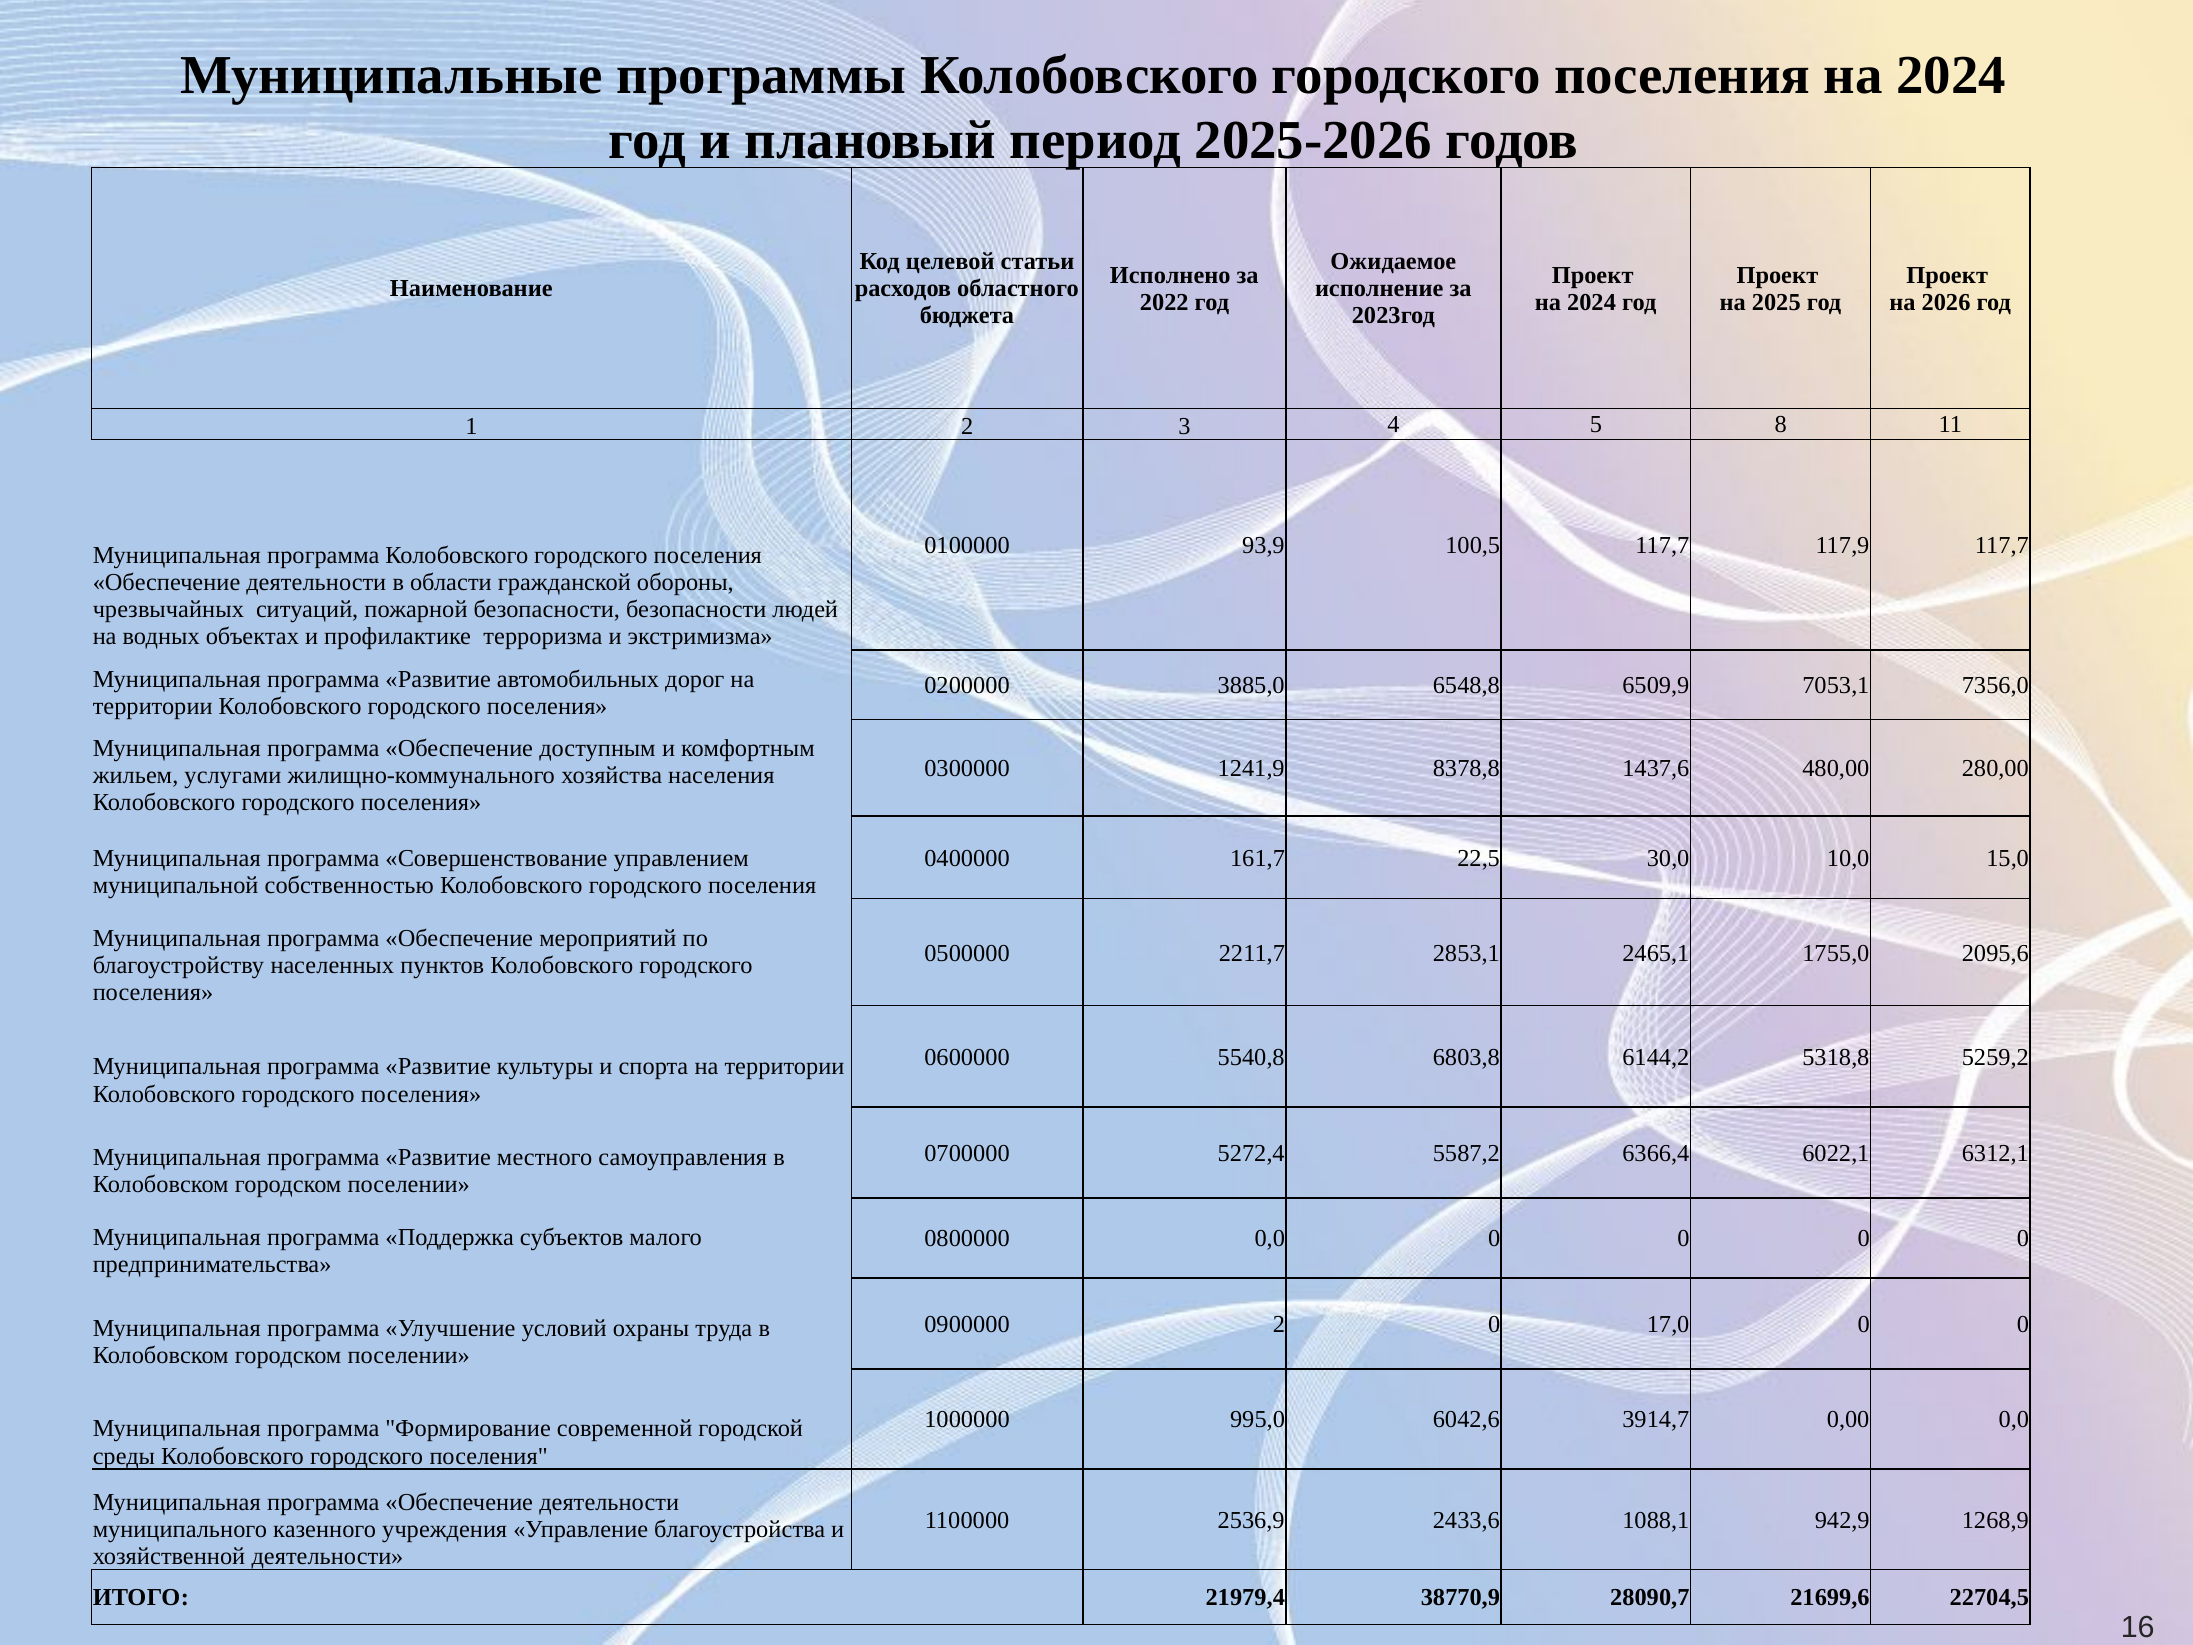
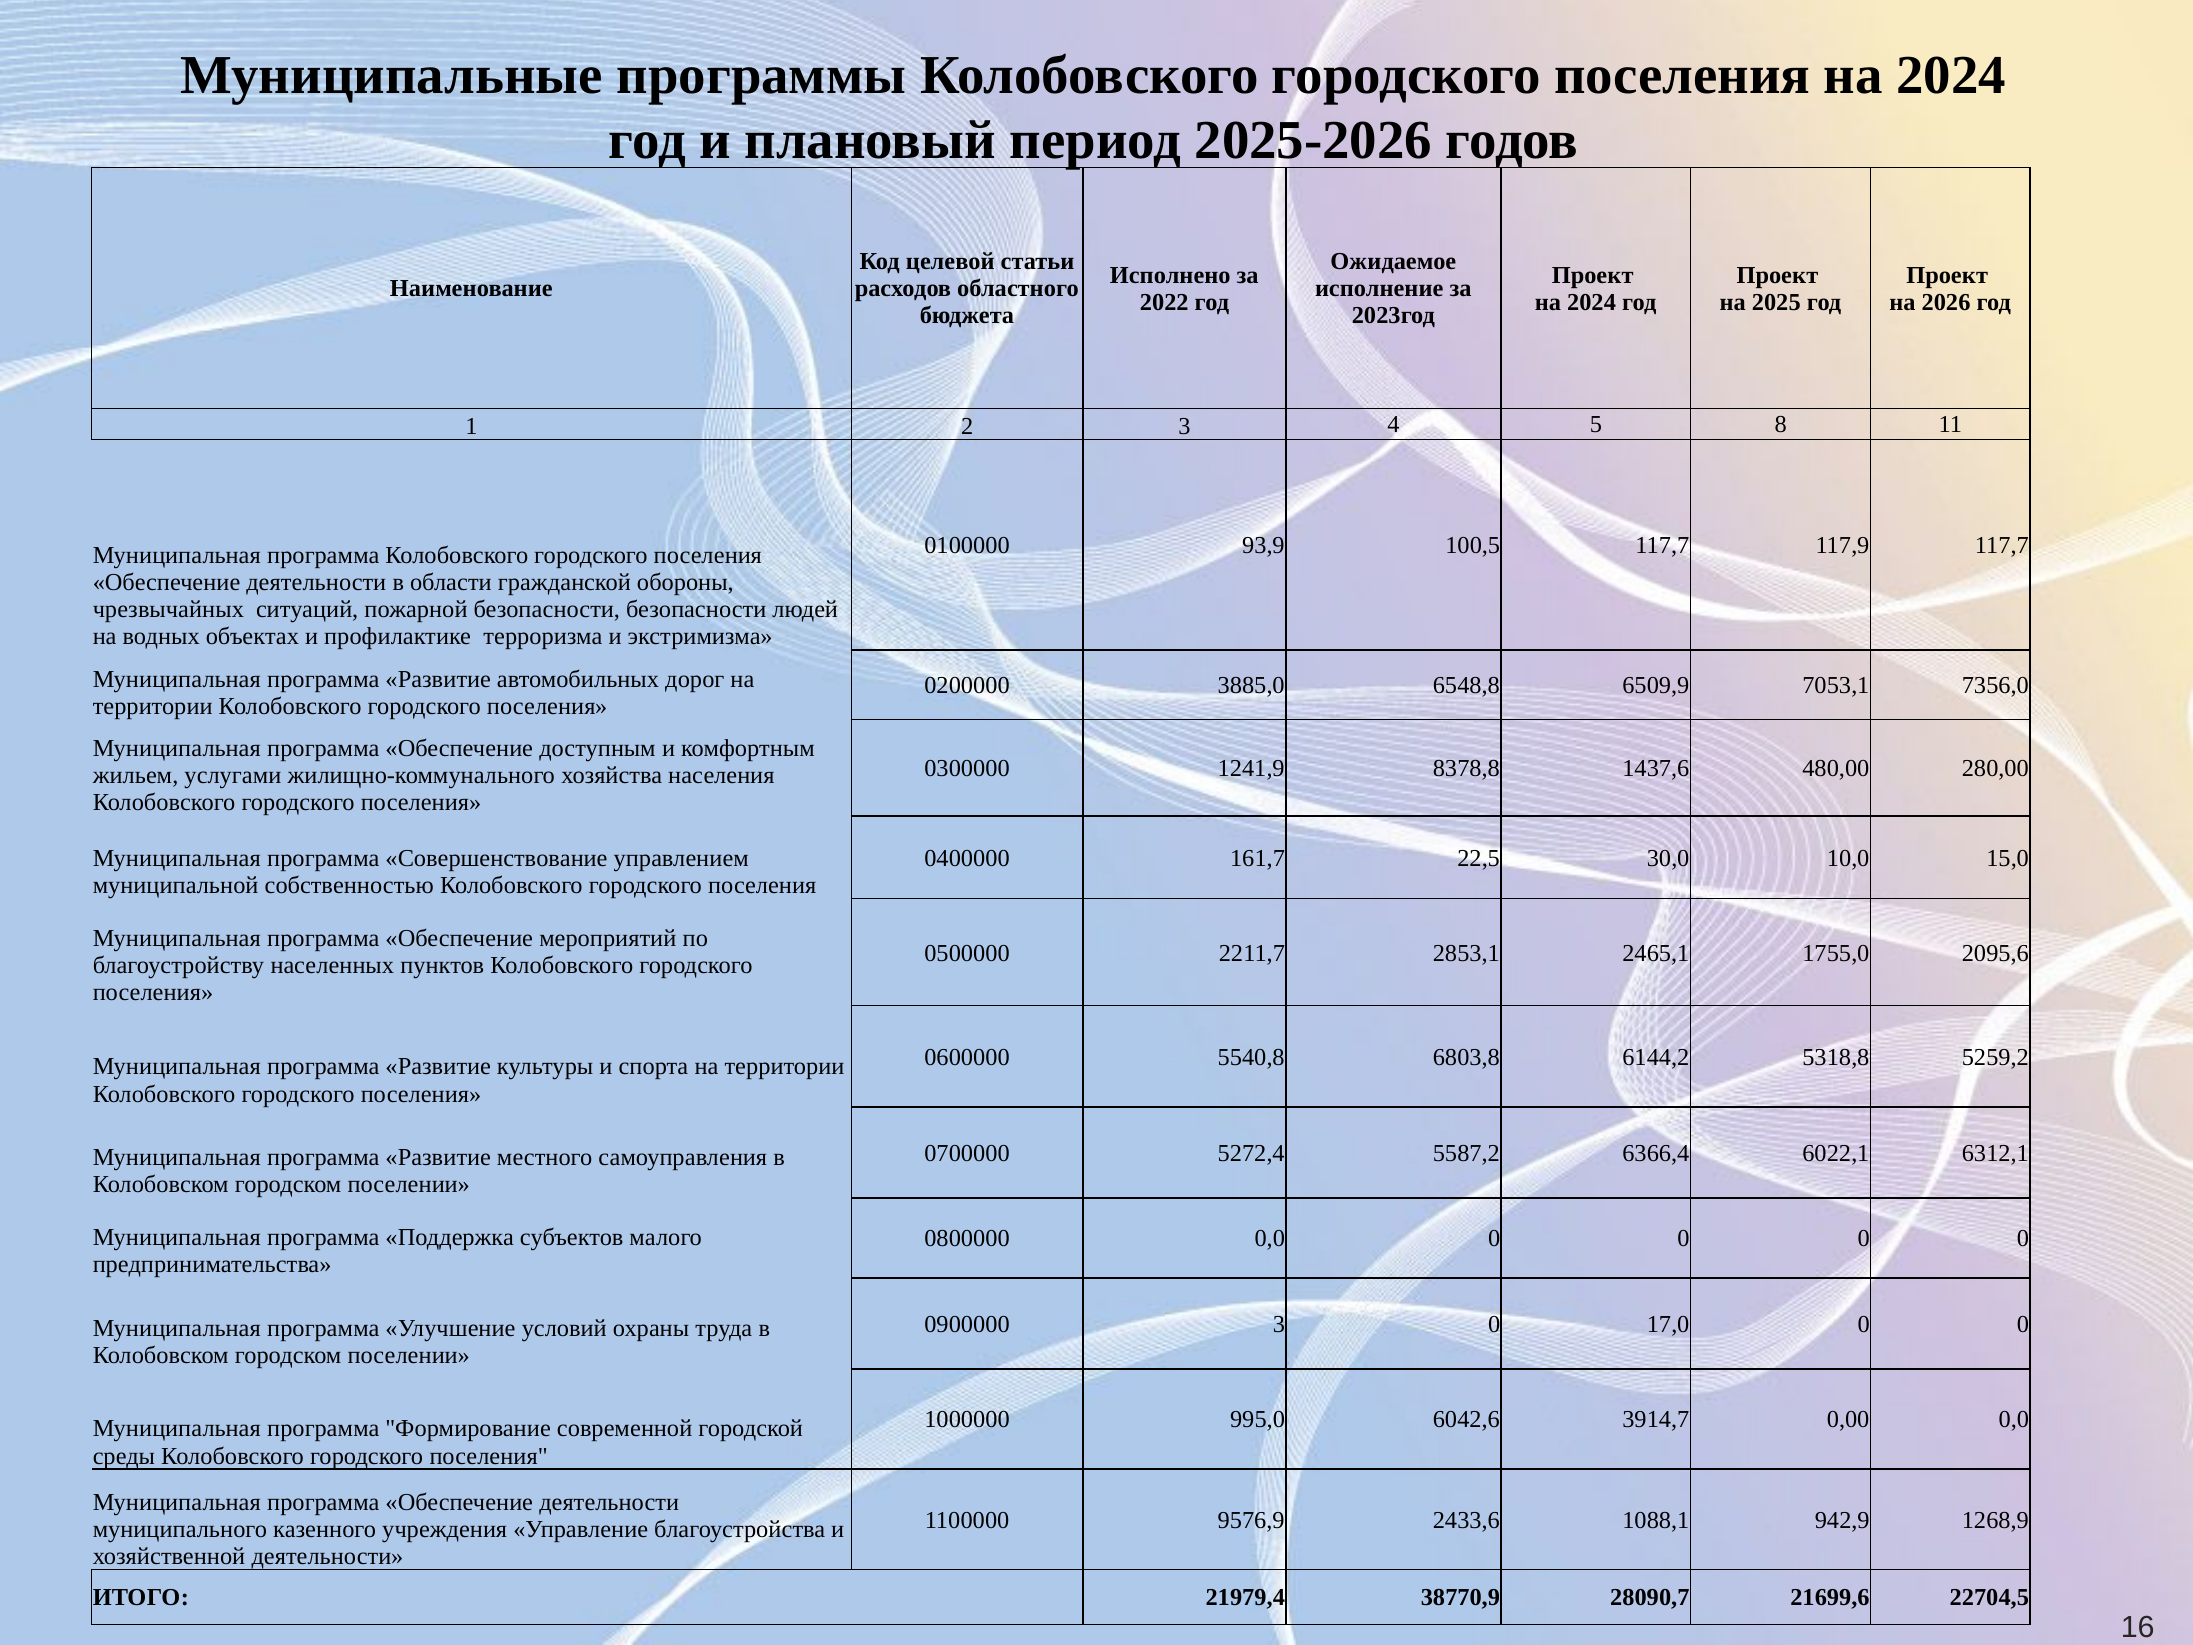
0900000 2: 2 -> 3
2536,9: 2536,9 -> 9576,9
